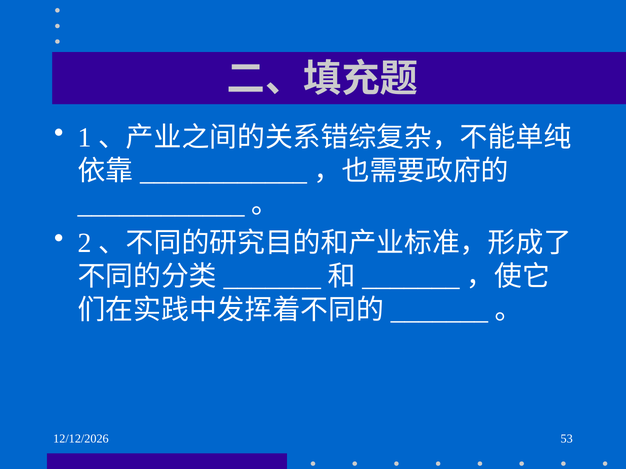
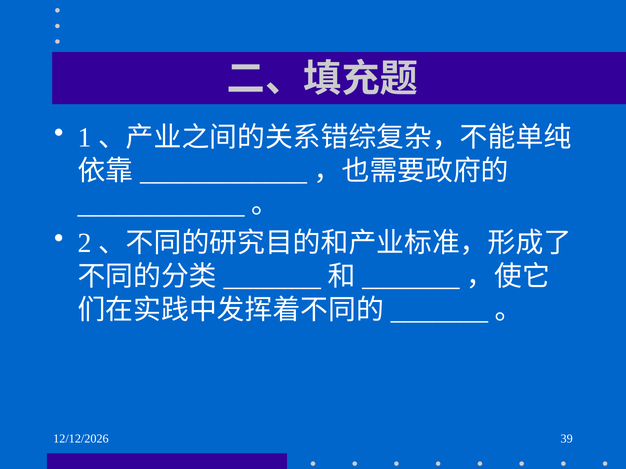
53: 53 -> 39
